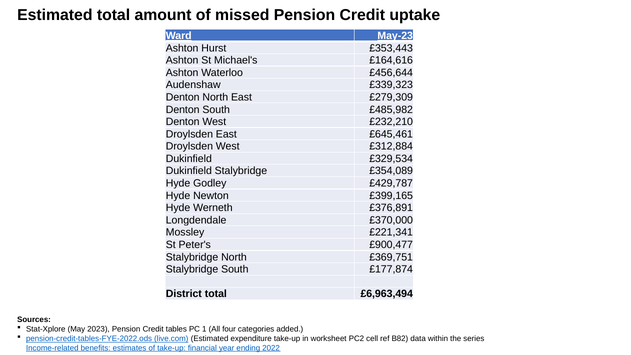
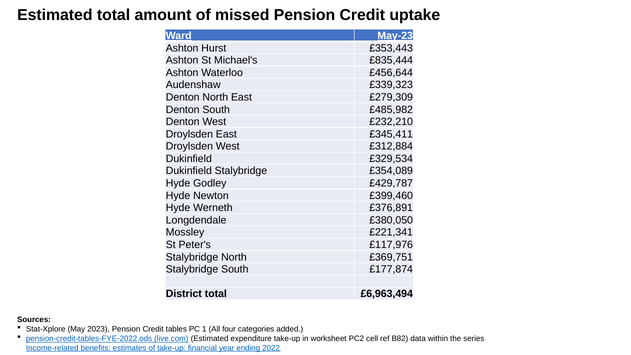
£164,616: £164,616 -> £835,444
£645,461: £645,461 -> £345,411
£399,165: £399,165 -> £399,460
£370,000: £370,000 -> £380,050
£900,477: £900,477 -> £117,976
